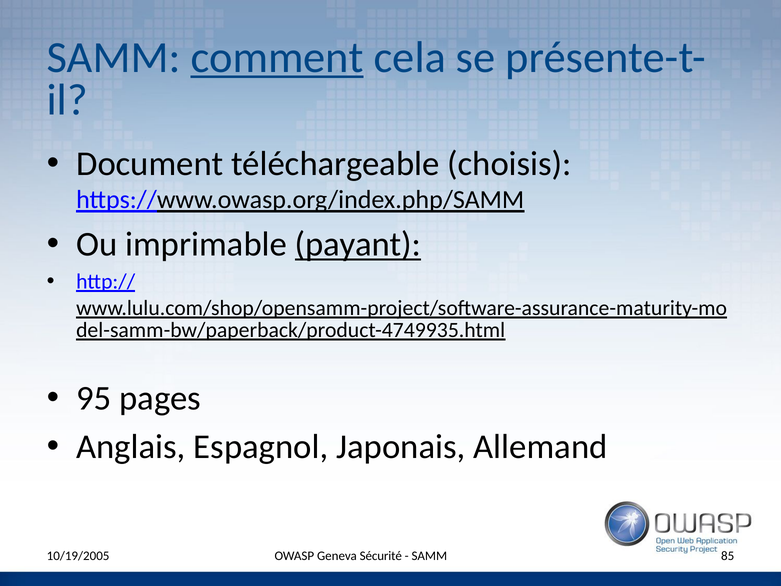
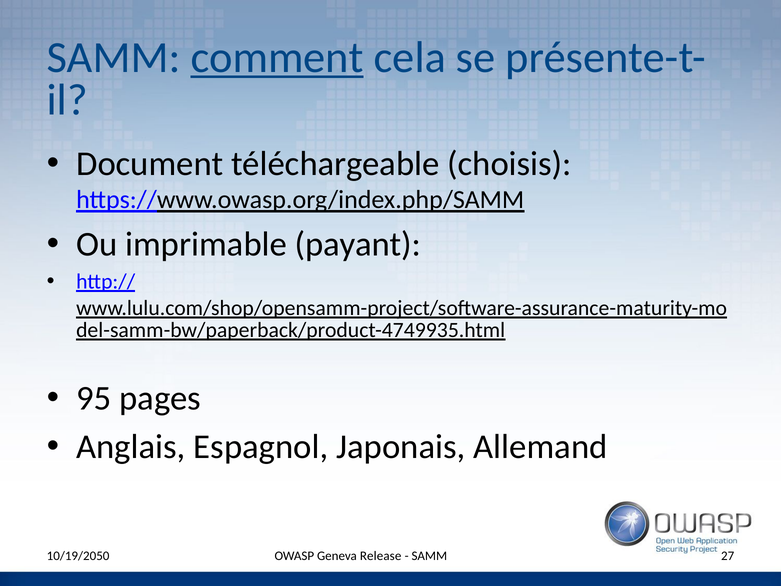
payant underline: present -> none
10/19/2005: 10/19/2005 -> 10/19/2050
Sécurité: Sécurité -> Release
85: 85 -> 27
